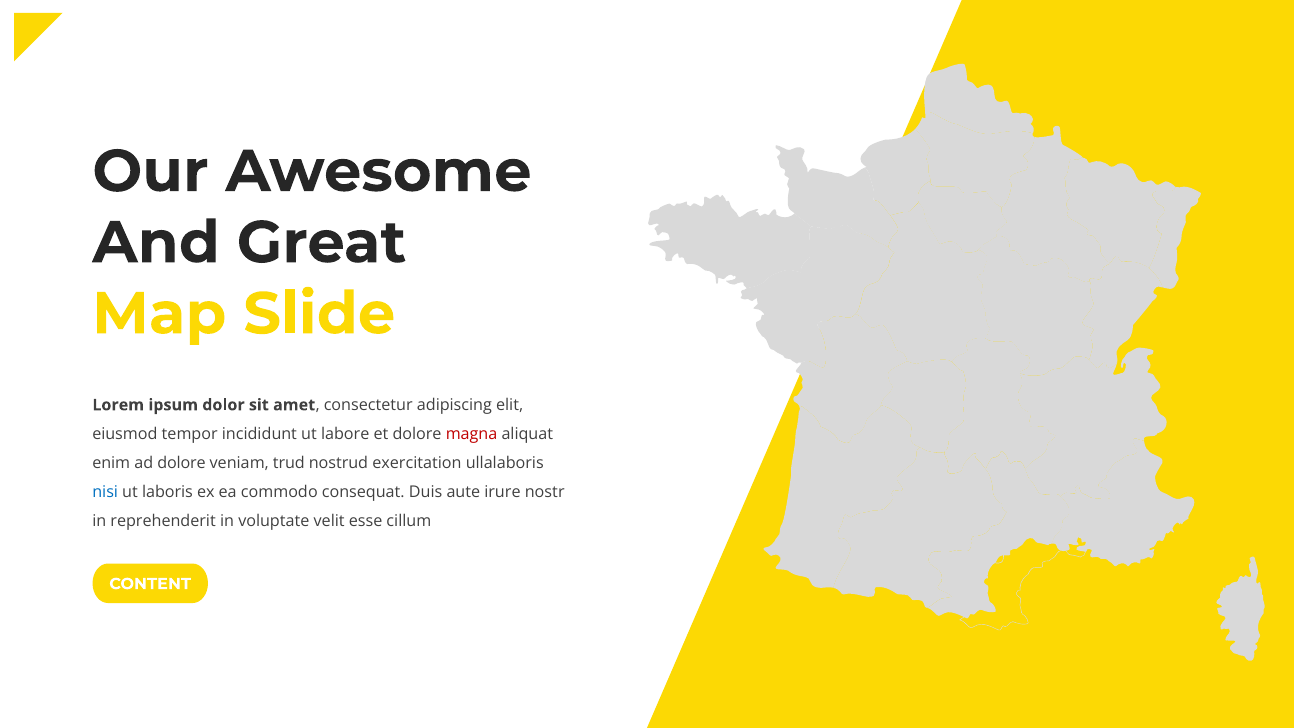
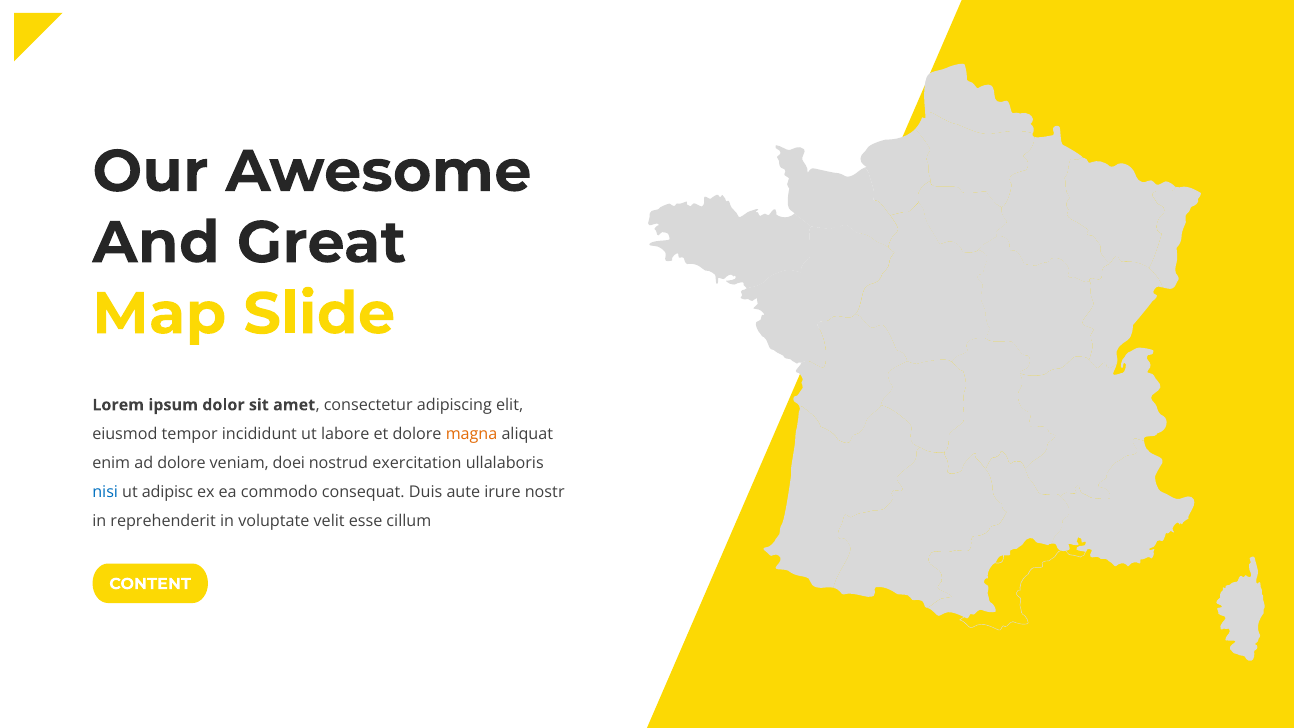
magna colour: red -> orange
trud: trud -> doei
laboris: laboris -> adipisc
